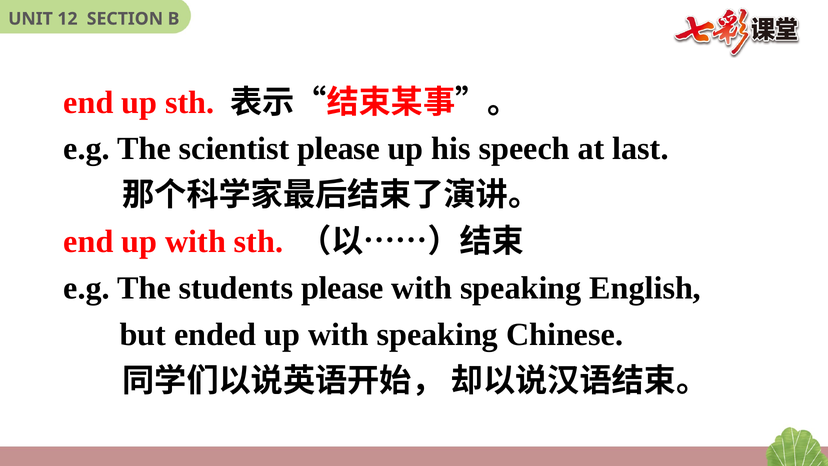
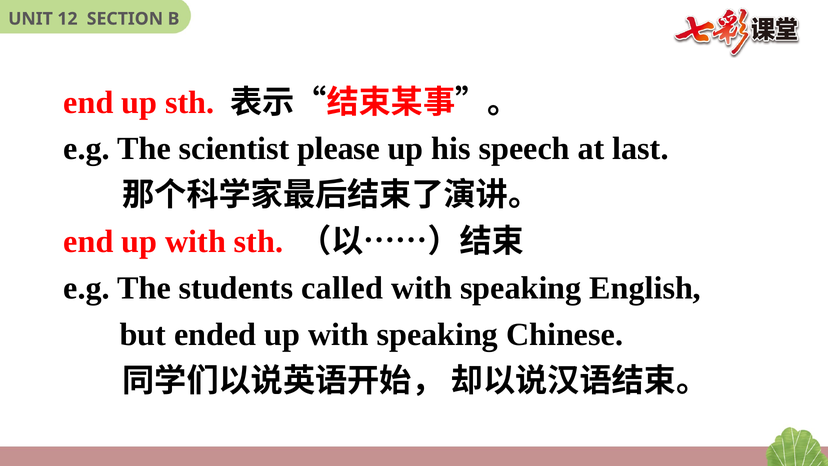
students please: please -> called
